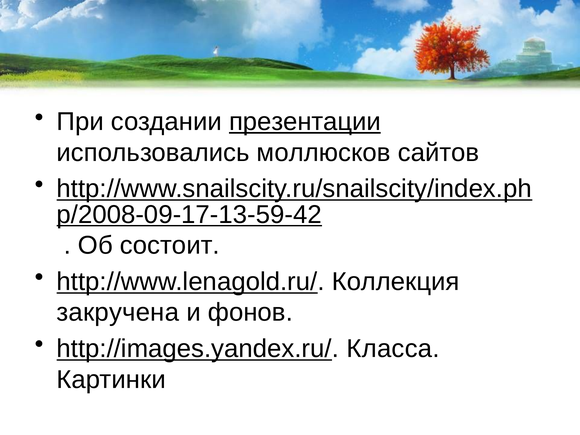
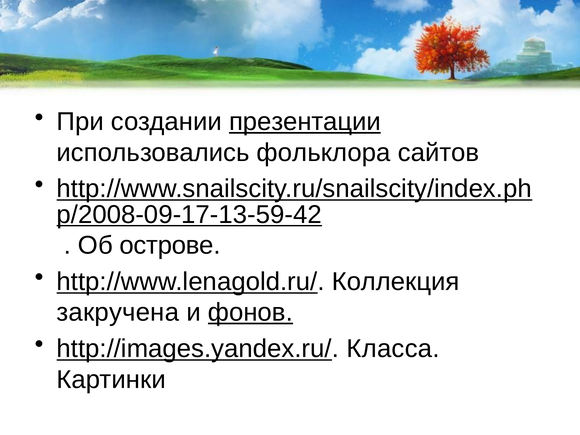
моллюсков: моллюсков -> фольклора
состоит: состоит -> острове
фонов underline: none -> present
